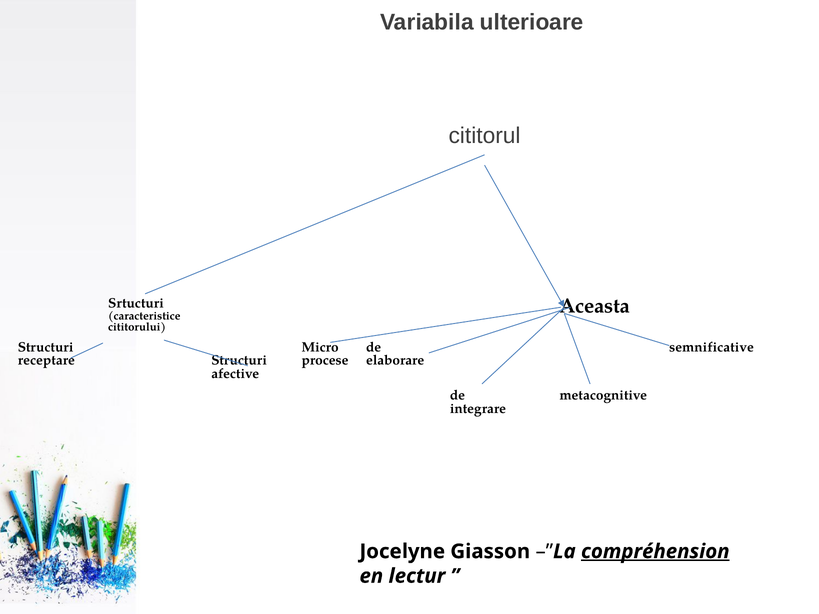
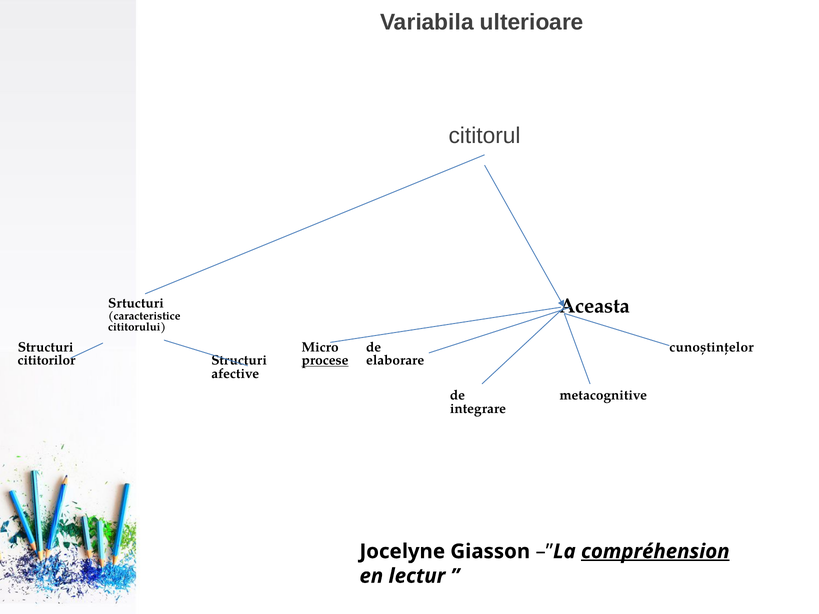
semnificative: semnificative -> cunoştinţelor
receptare: receptare -> cititorilor
procese underline: none -> present
